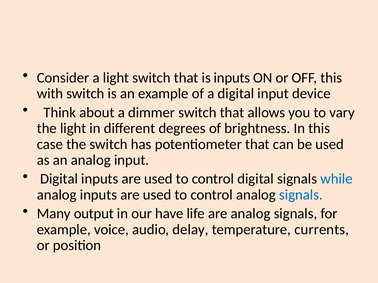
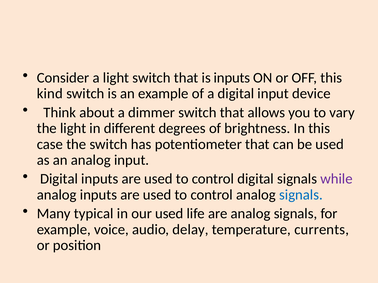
with: with -> kind
while colour: blue -> purple
output: output -> typical
our have: have -> used
